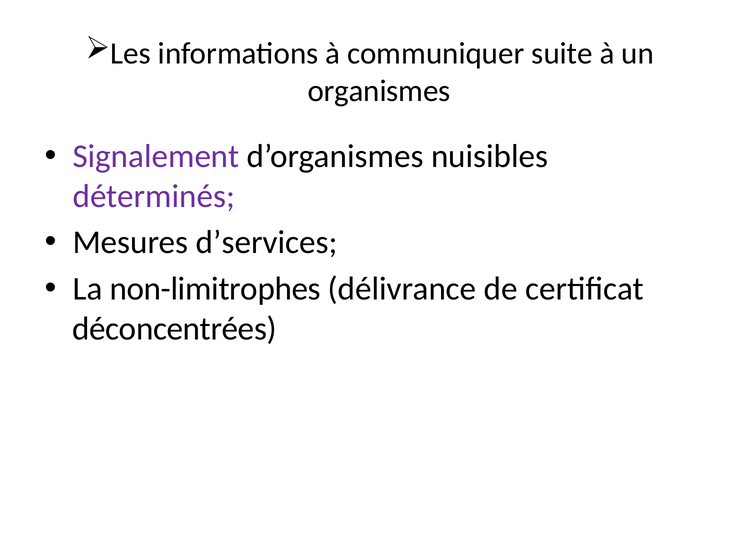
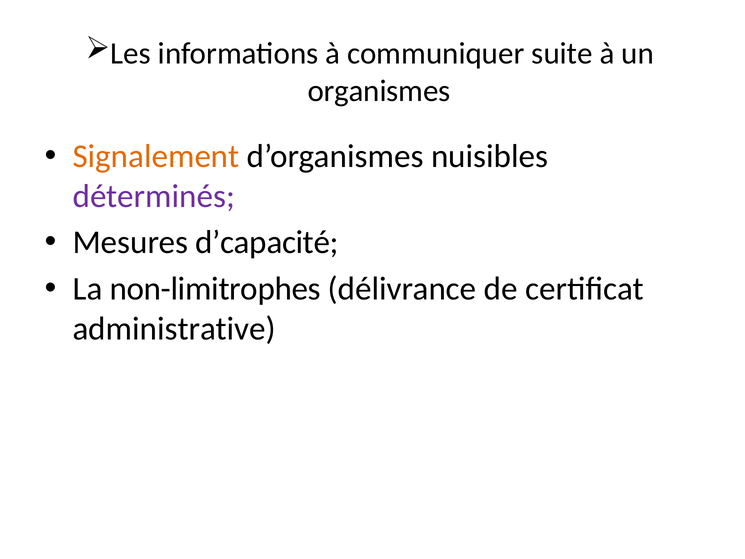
Signalement colour: purple -> orange
d’services: d’services -> d’capacité
déconcentrées: déconcentrées -> administrative
